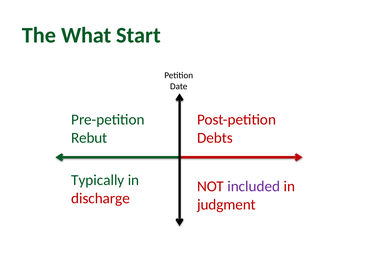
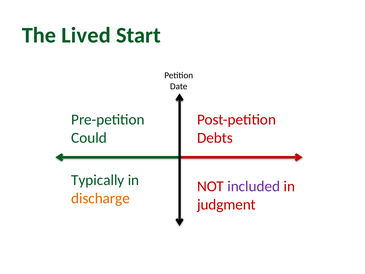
What: What -> Lived
Rebut: Rebut -> Could
discharge colour: red -> orange
